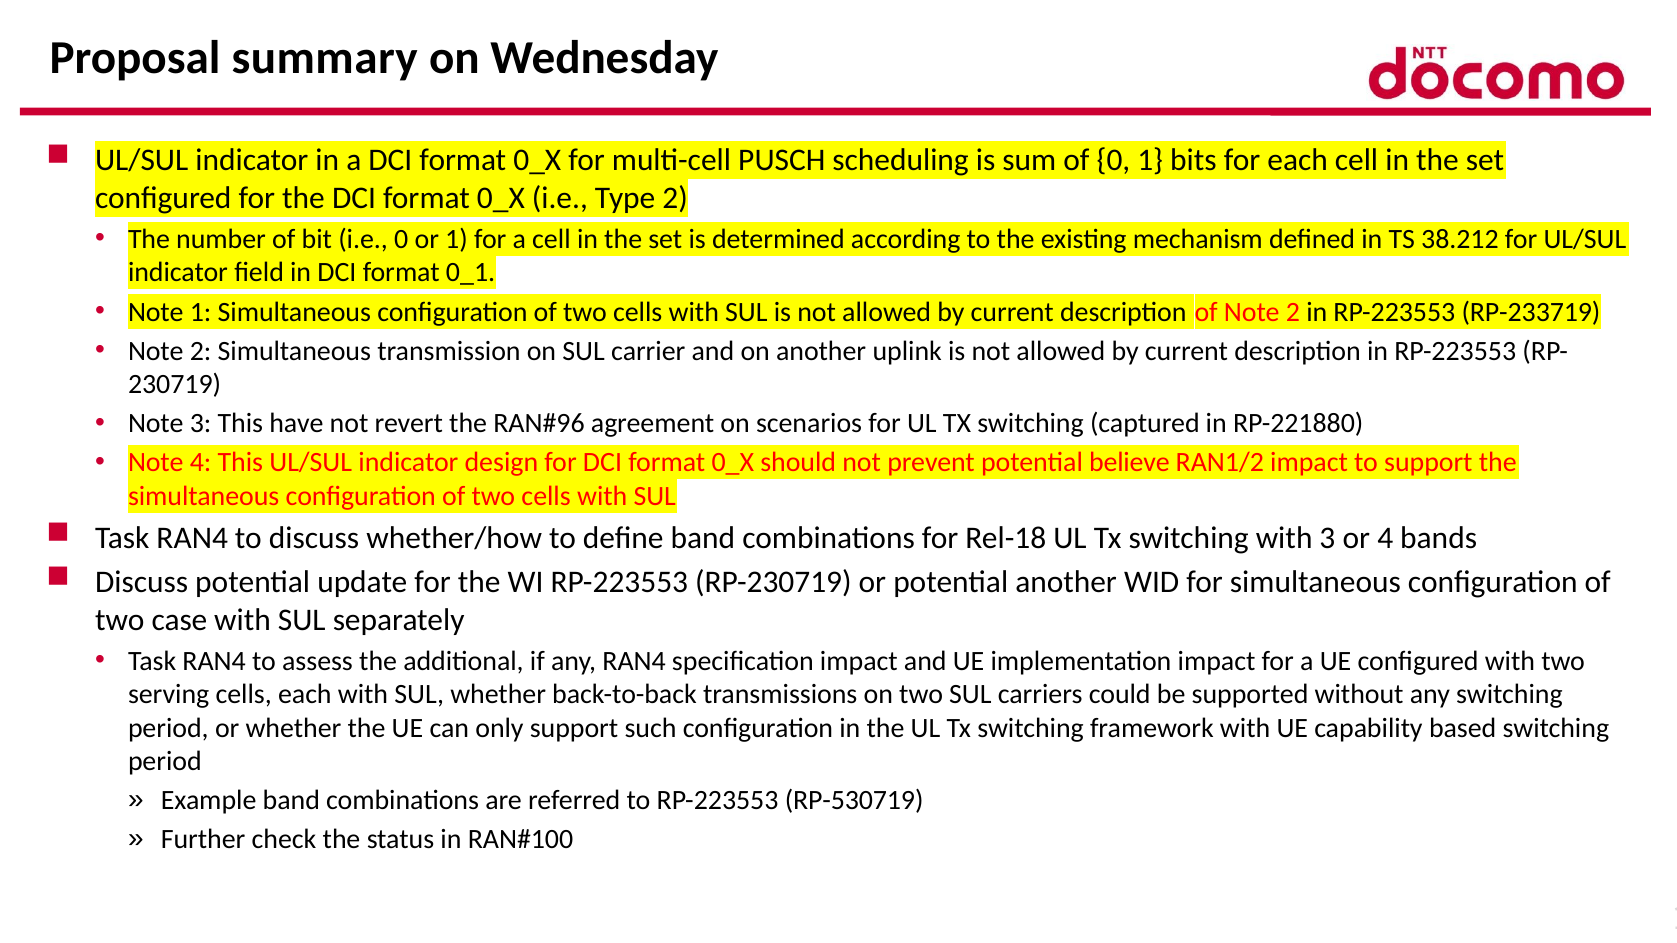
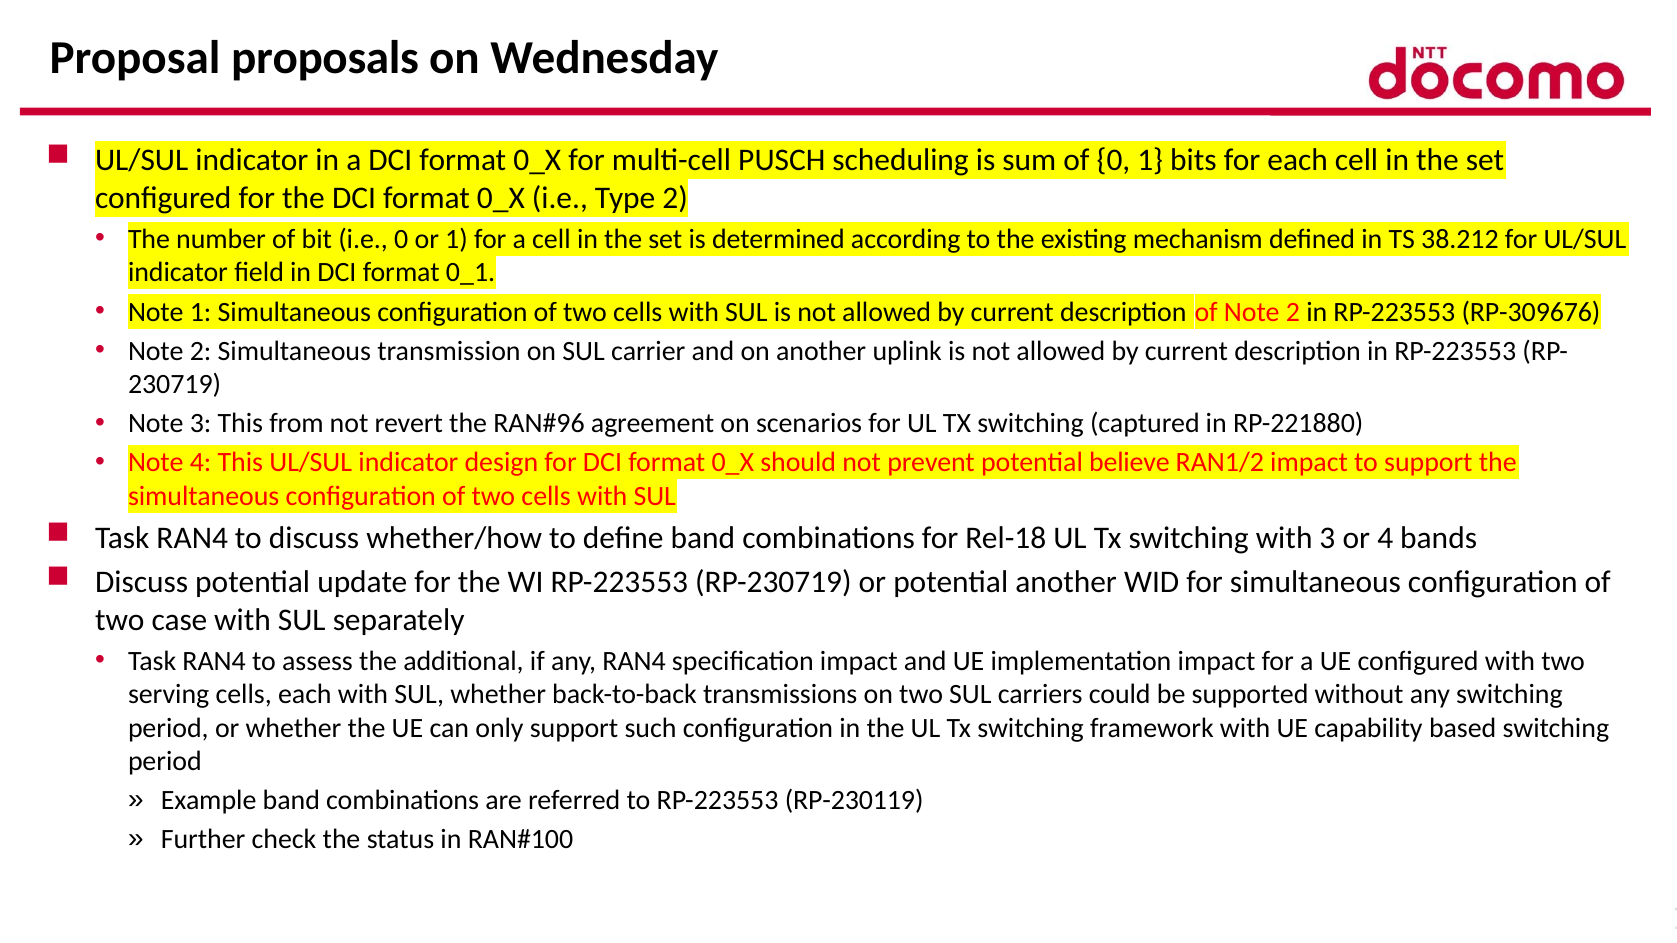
summary: summary -> proposals
RP-233719: RP-233719 -> RP-309676
have: have -> from
RP-530719: RP-530719 -> RP-230119
